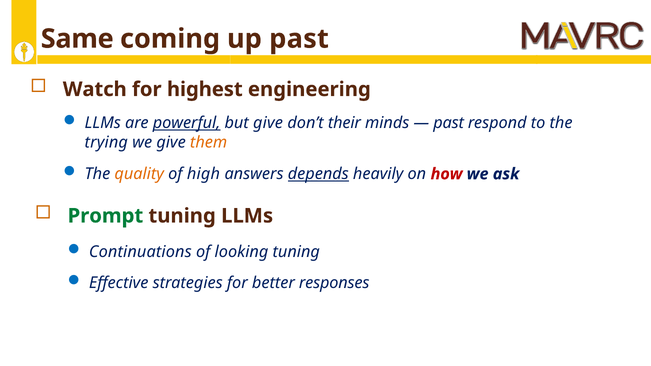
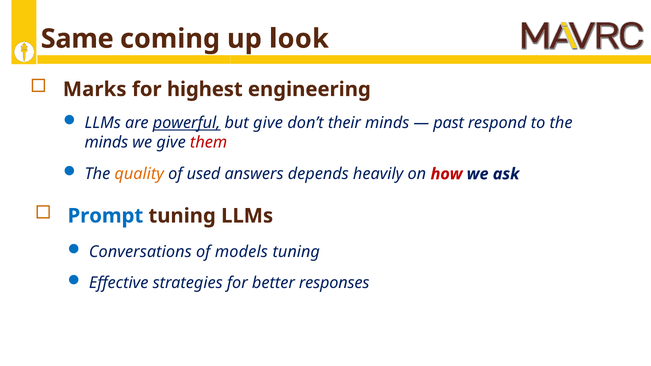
up past: past -> look
Watch: Watch -> Marks
trying at (106, 143): trying -> minds
them colour: orange -> red
high: high -> used
depends underline: present -> none
Prompt colour: green -> blue
Continuations: Continuations -> Conversations
looking: looking -> models
